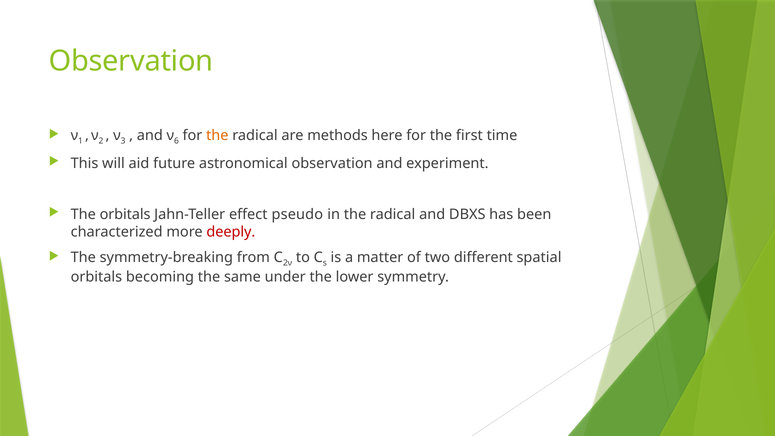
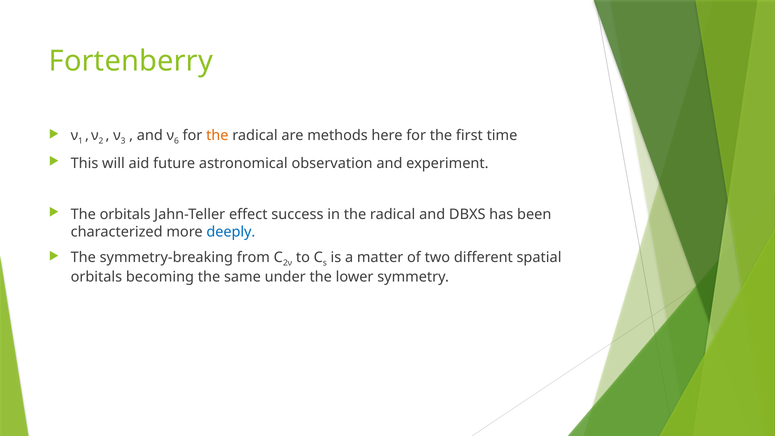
Observation at (131, 61): Observation -> Fortenberry
pseudo: pseudo -> success
deeply colour: red -> blue
